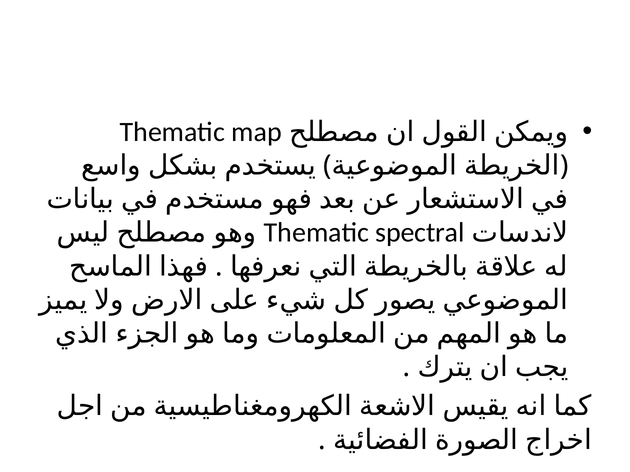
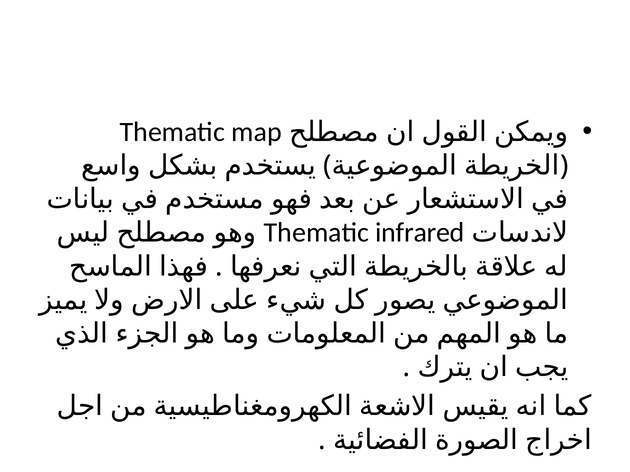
spectral: spectral -> infrared
